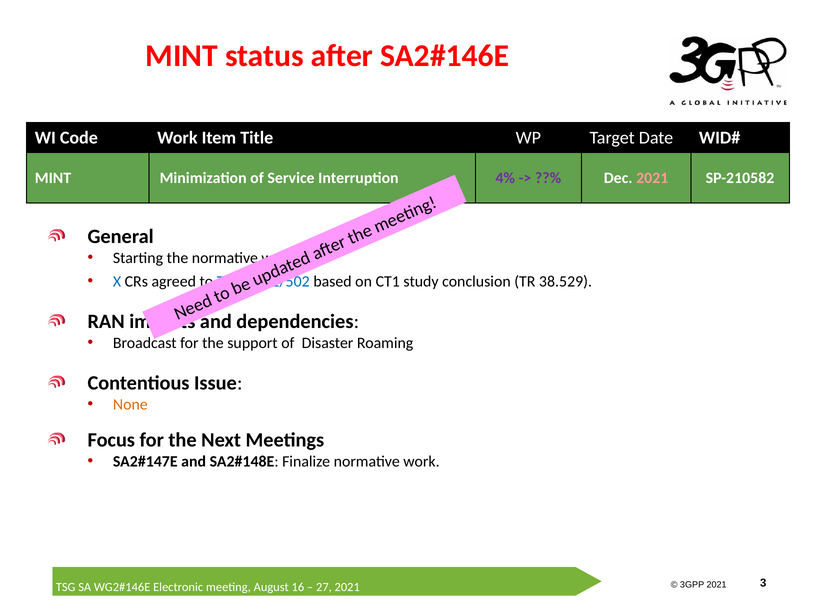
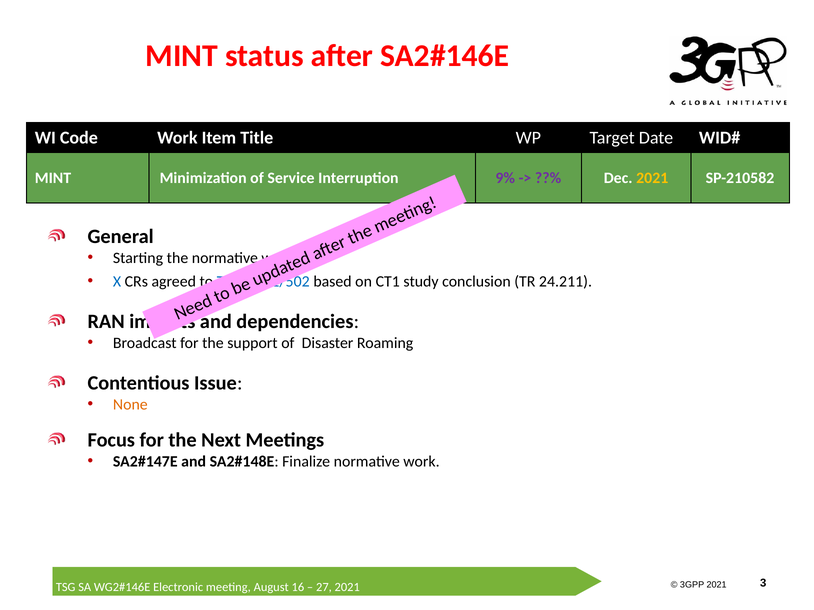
4%: 4% -> 9%
2021 at (652, 178) colour: pink -> yellow
38.529: 38.529 -> 24.211
